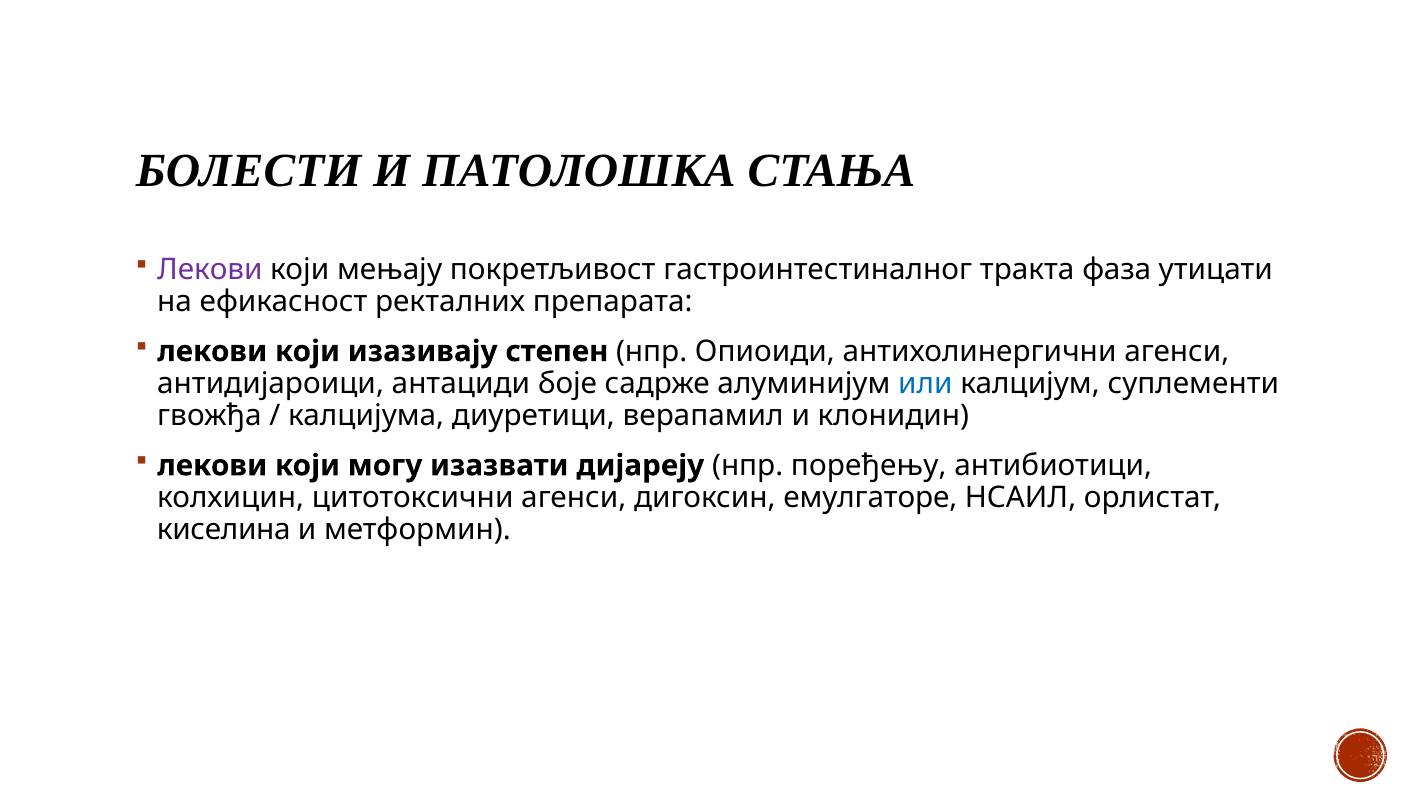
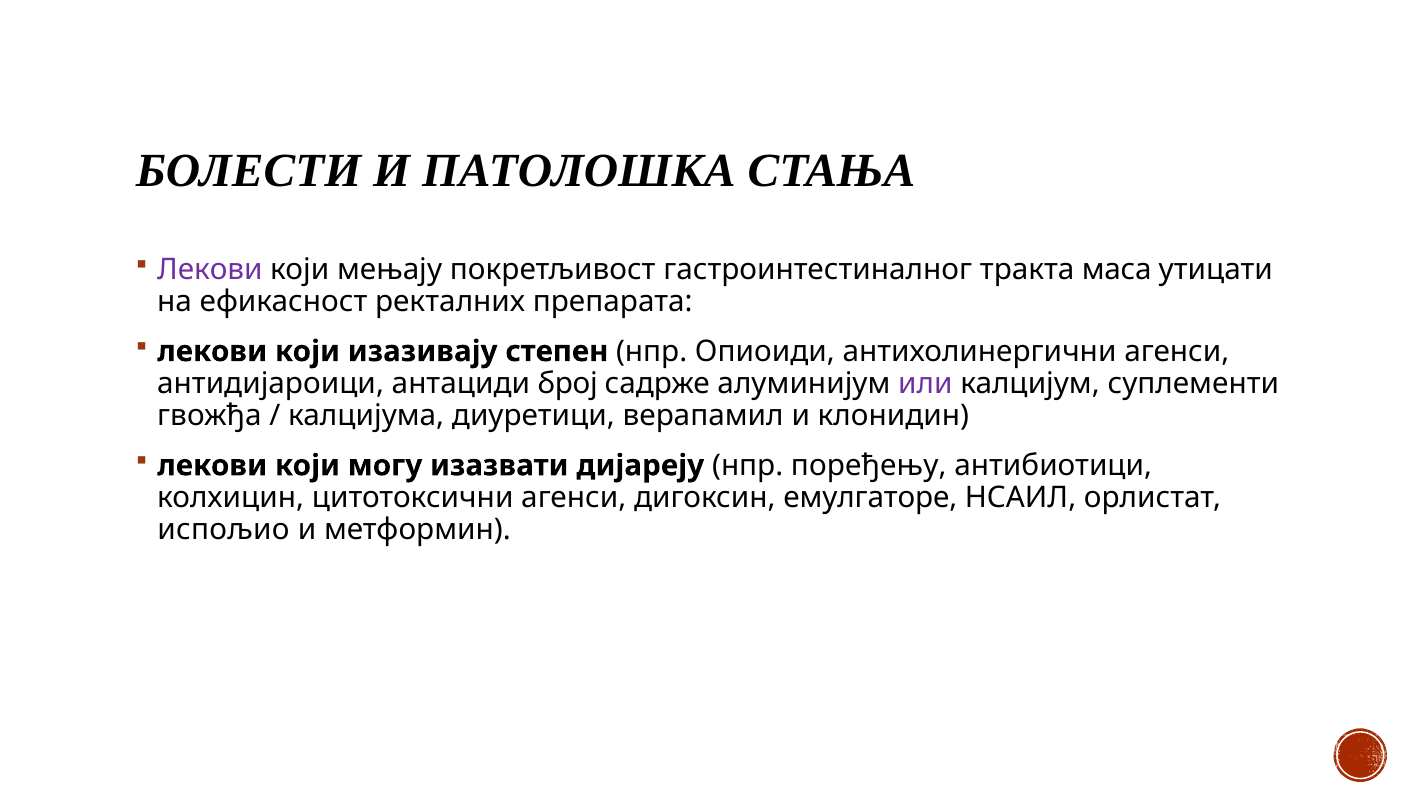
фаза: фаза -> маса
боје: боје -> број
или colour: blue -> purple
киселина: киселина -> испољио
